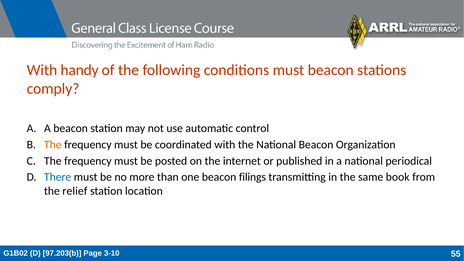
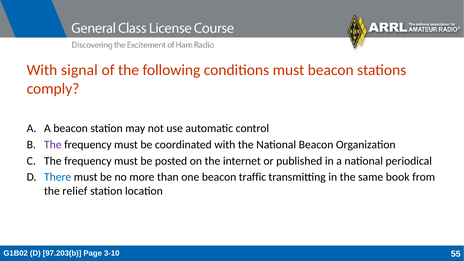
handy: handy -> signal
The at (53, 145) colour: orange -> purple
filings: filings -> traffic
